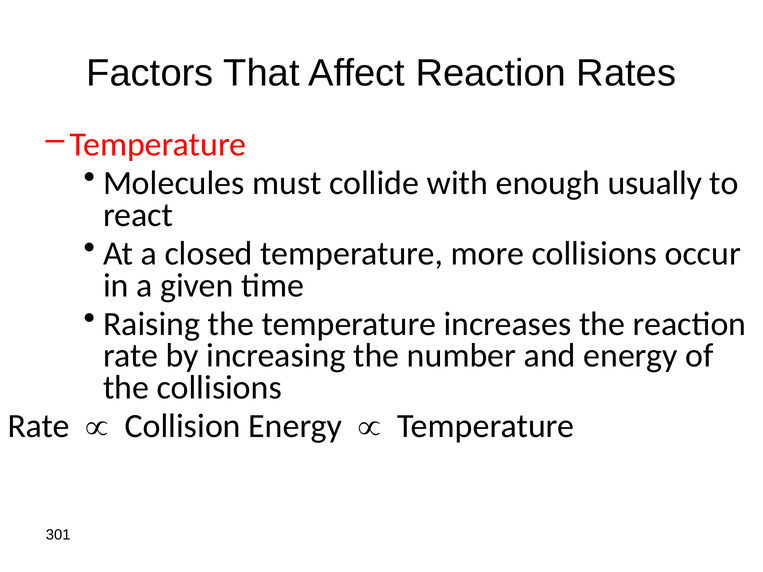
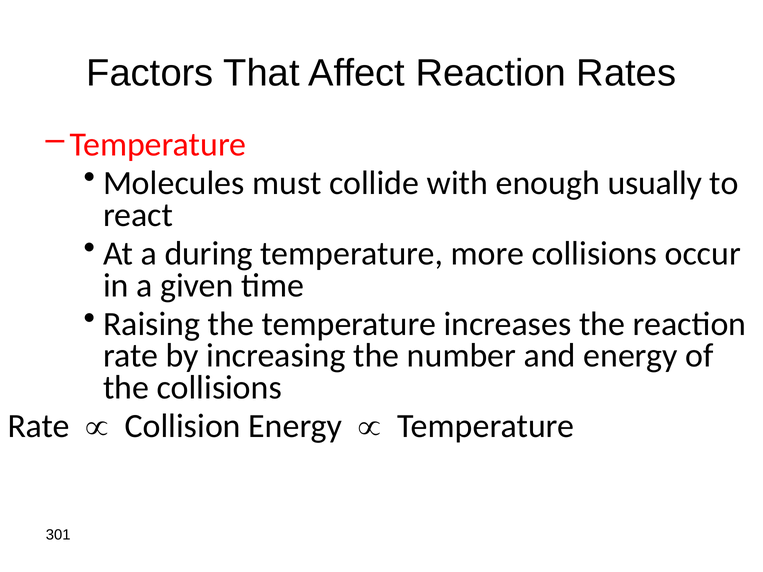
closed: closed -> during
